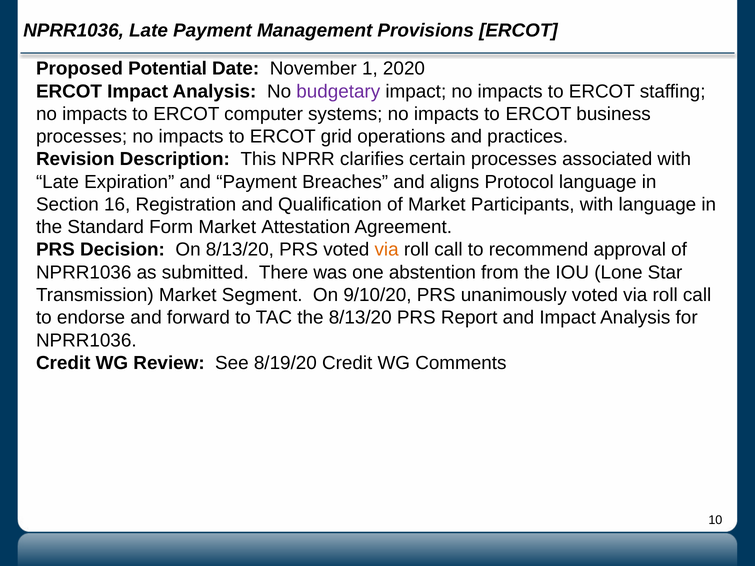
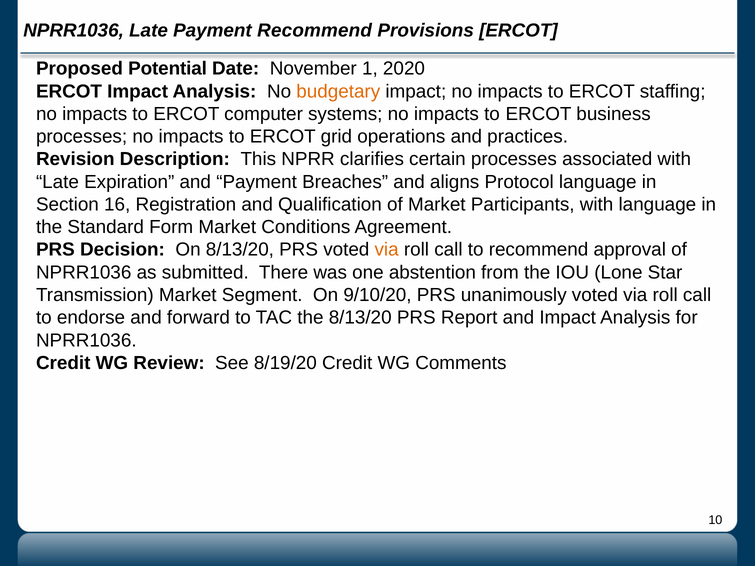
Payment Management: Management -> Recommend
budgetary colour: purple -> orange
Attestation: Attestation -> Conditions
